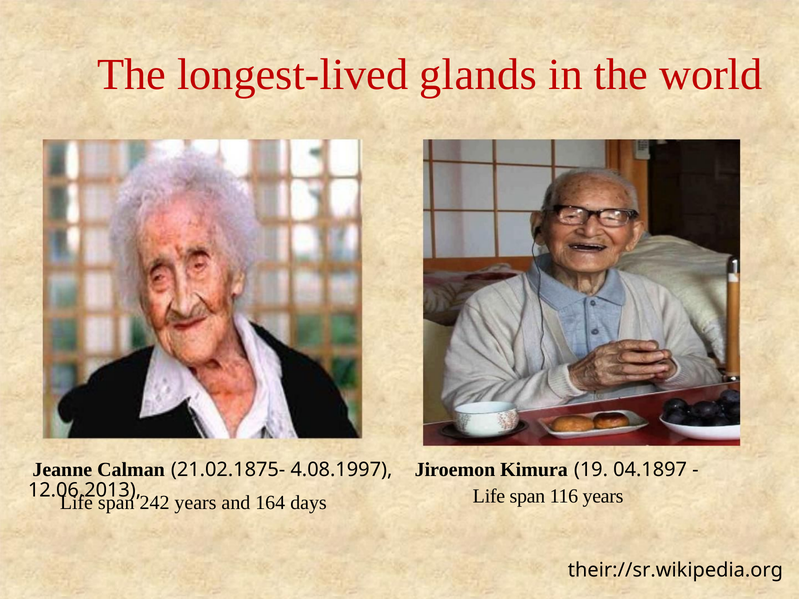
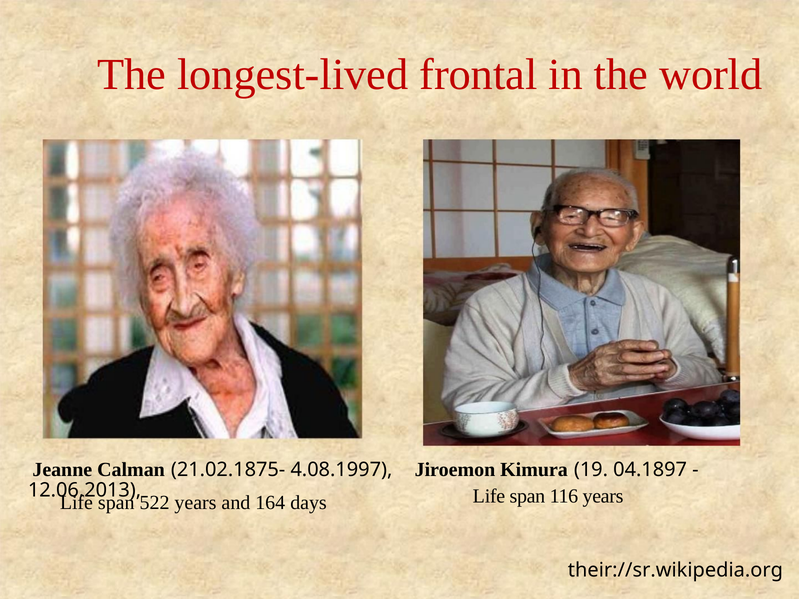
glands: glands -> frontal
242: 242 -> 522
